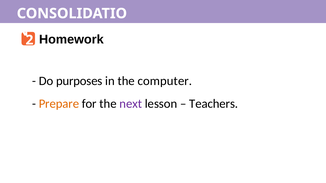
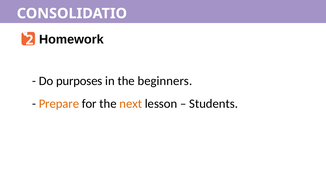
computer: computer -> beginners
next colour: purple -> orange
Teachers: Teachers -> Students
